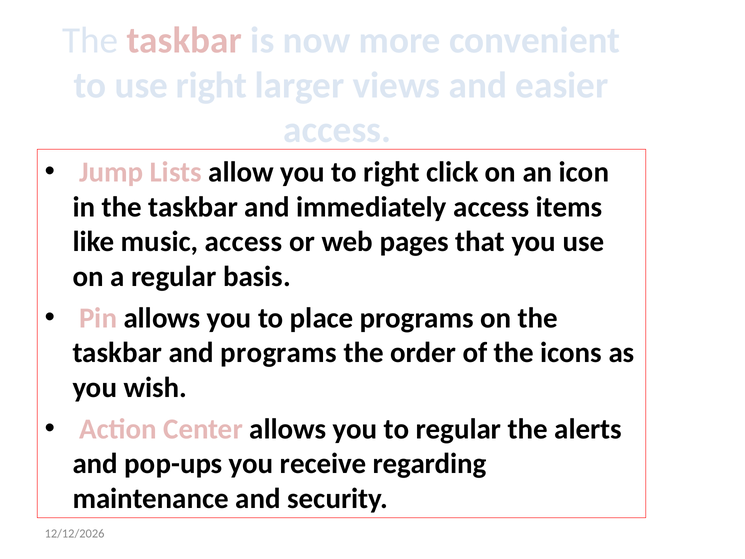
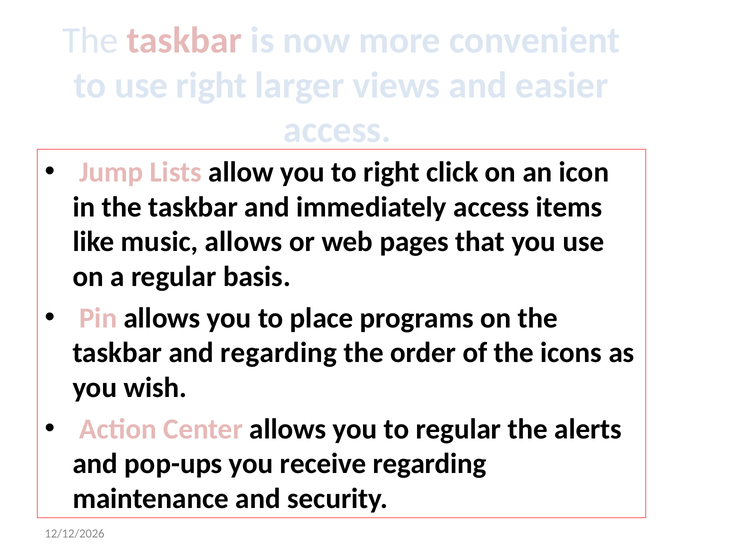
music access: access -> allows
and programs: programs -> regarding
